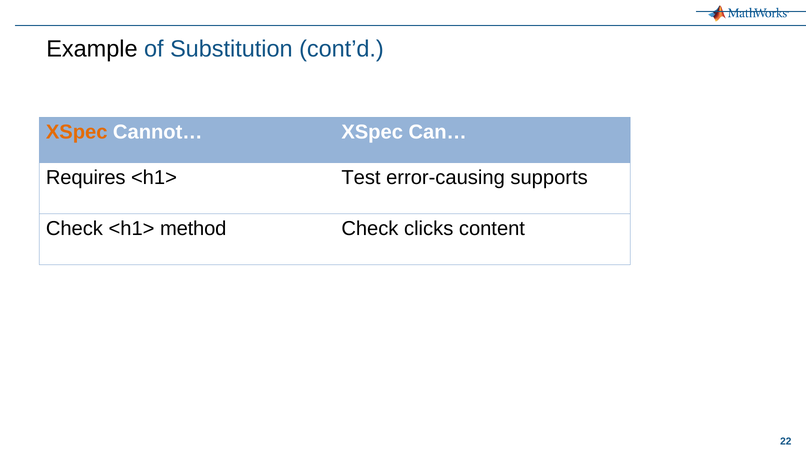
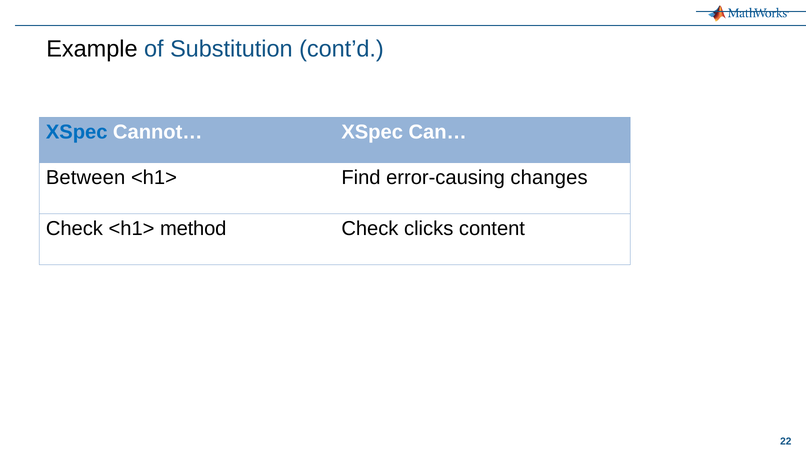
XSpec at (77, 132) colour: orange -> blue
Requires: Requires -> Between
Test: Test -> Find
supports: supports -> changes
